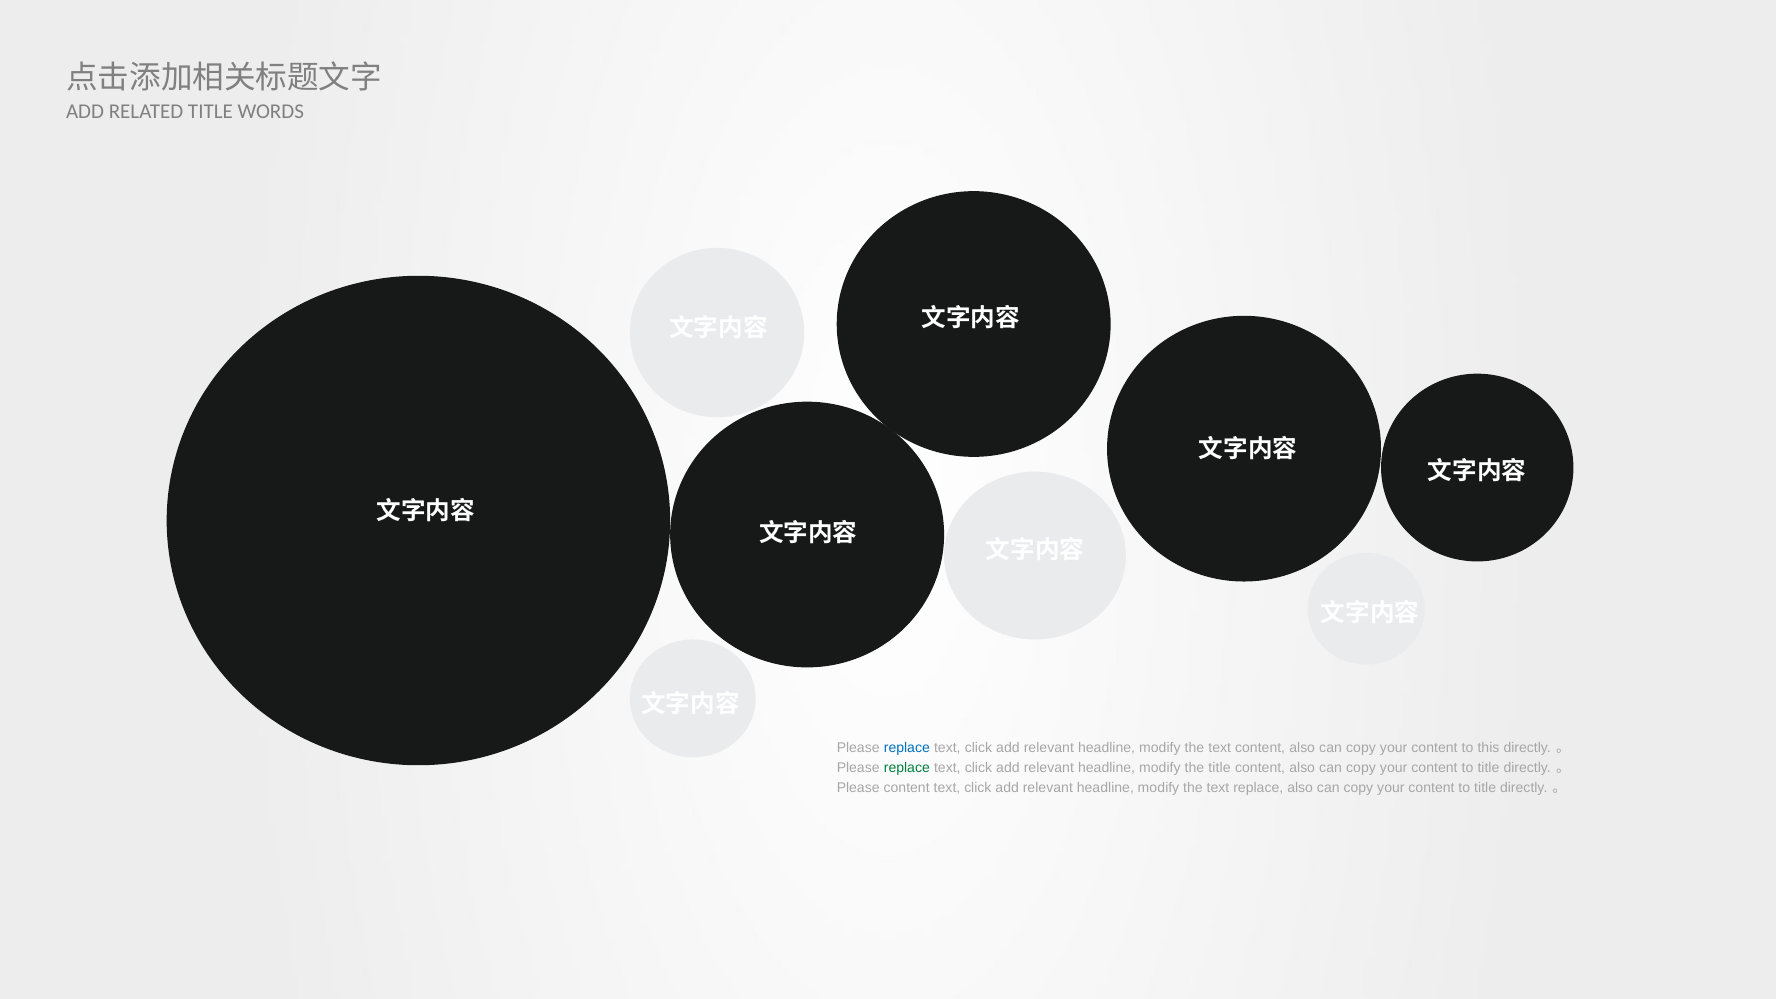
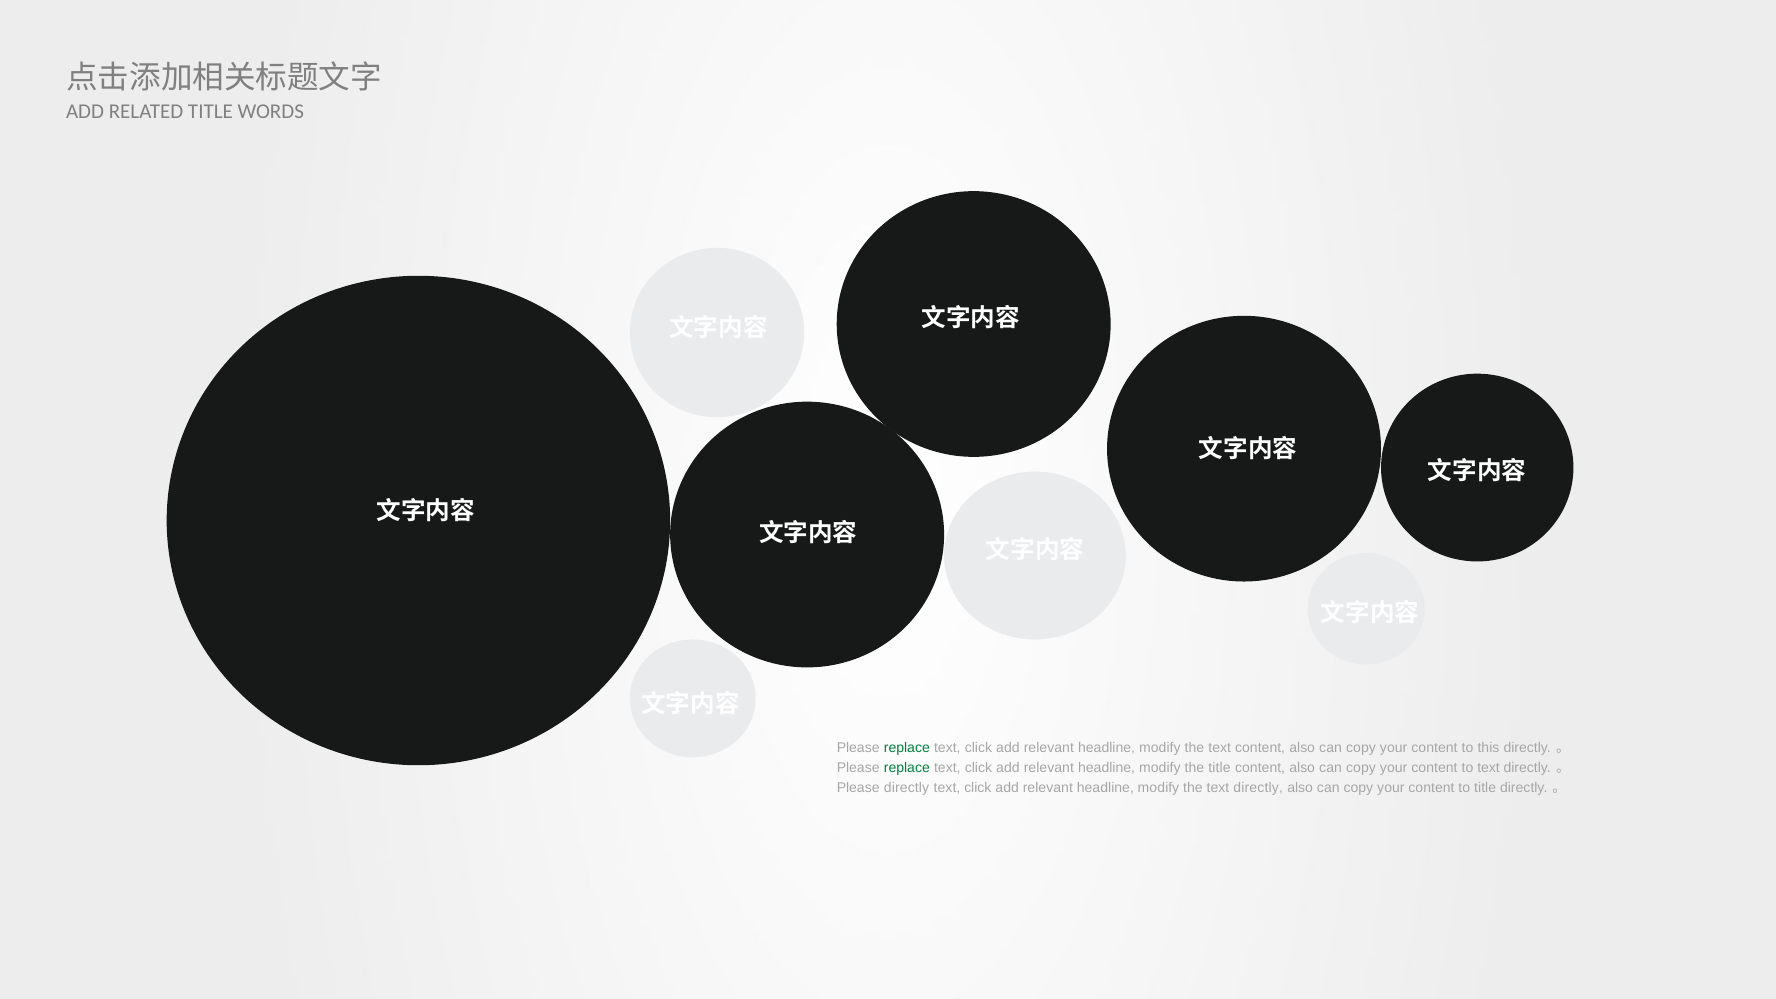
replace at (907, 747) colour: blue -> green
title at (1488, 768): title -> text
Please content: content -> directly
the text replace: replace -> directly
